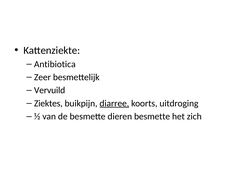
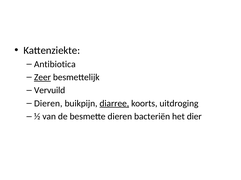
Zeer underline: none -> present
Ziektes at (48, 104): Ziektes -> Dieren
dieren besmette: besmette -> bacteriën
zich: zich -> dier
